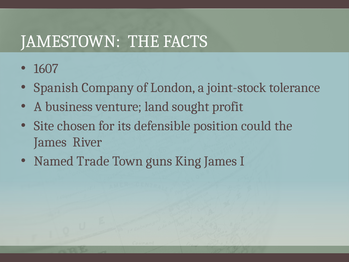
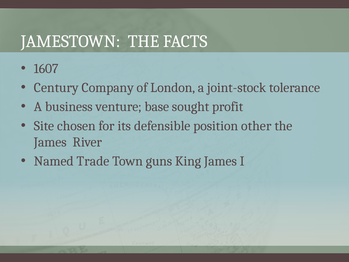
Spanish: Spanish -> Century
land: land -> base
could: could -> other
